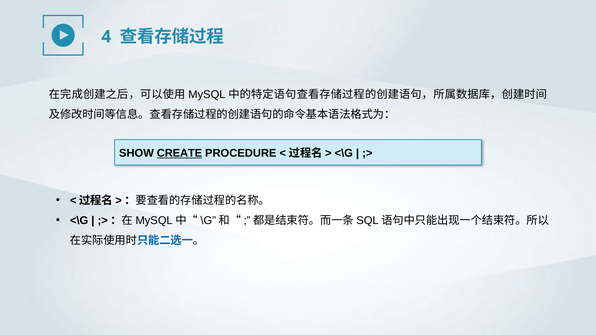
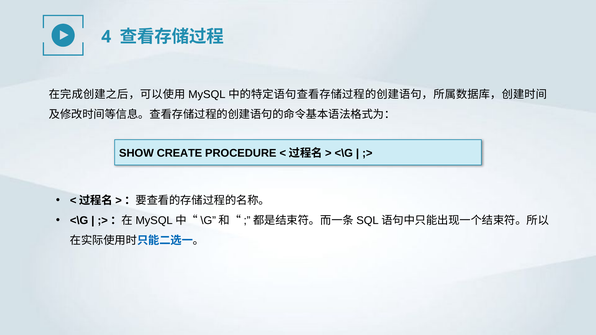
CREATE underline: present -> none
